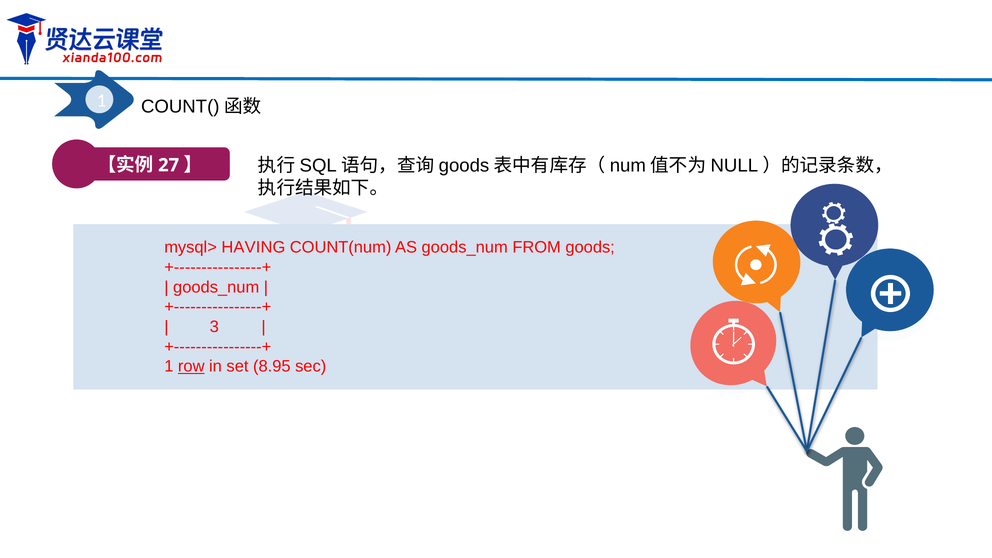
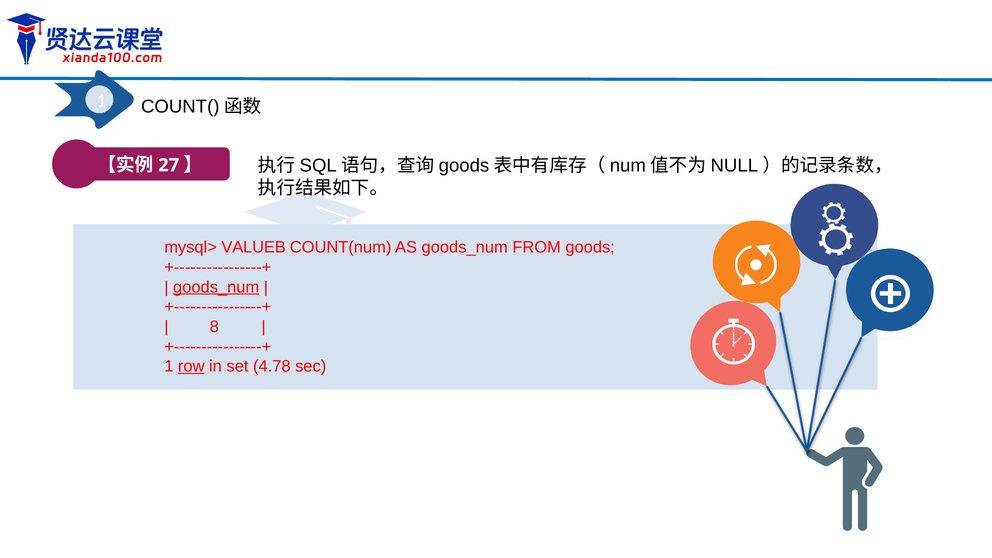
HAVING: HAVING -> VALUEB
goods_num at (216, 287) underline: none -> present
3: 3 -> 8
8.95: 8.95 -> 4.78
